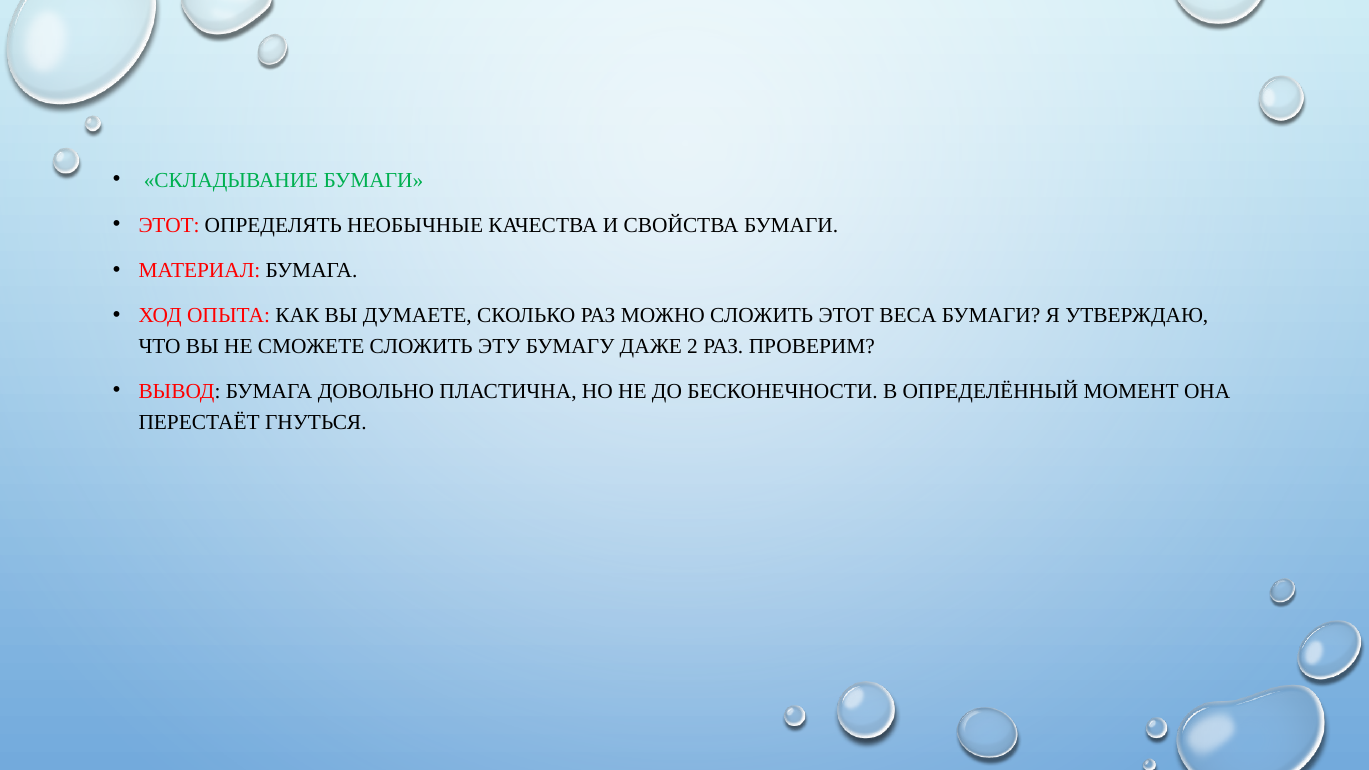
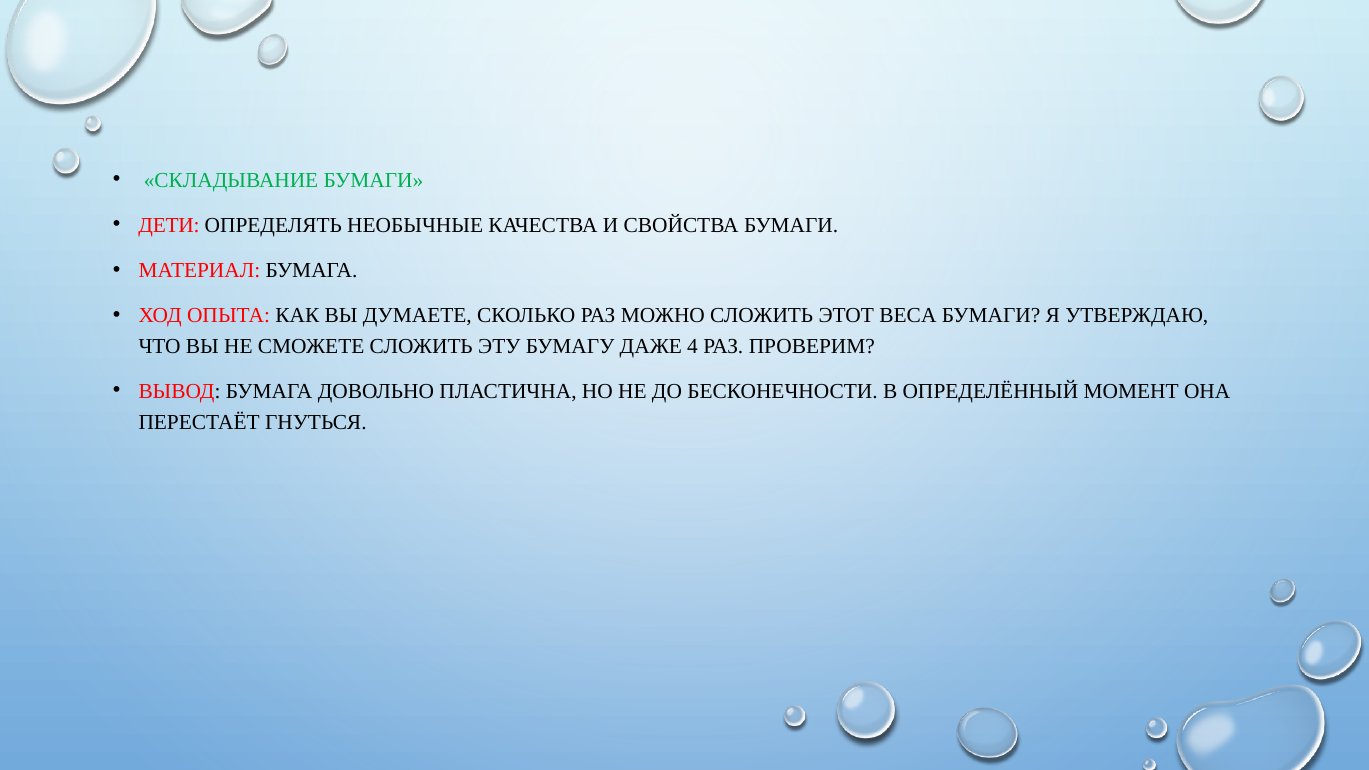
ЭТОТ at (169, 225): ЭТОТ -> ДЕТИ
2: 2 -> 4
